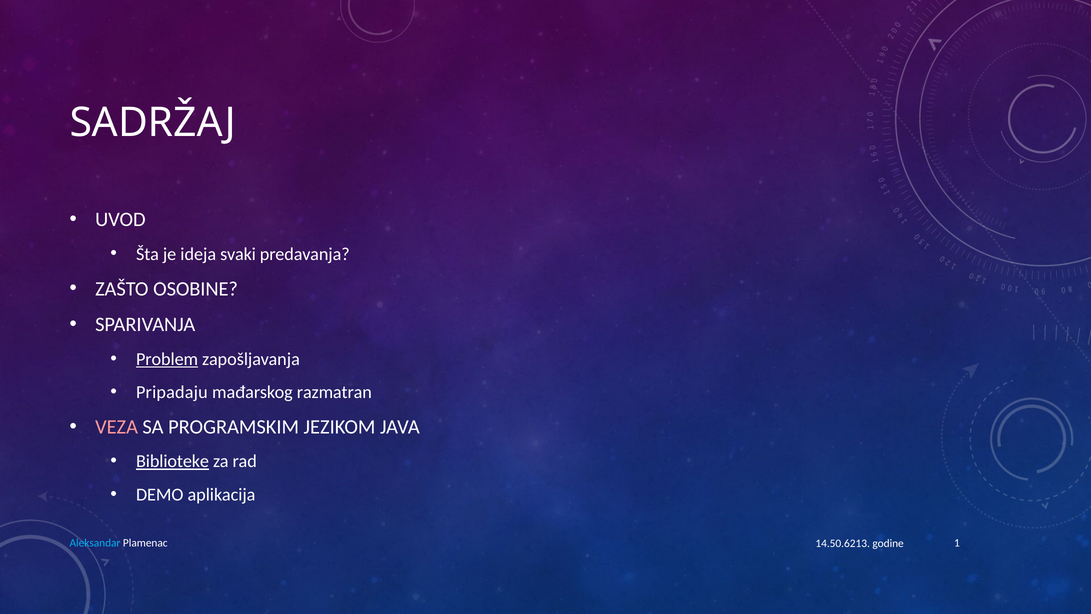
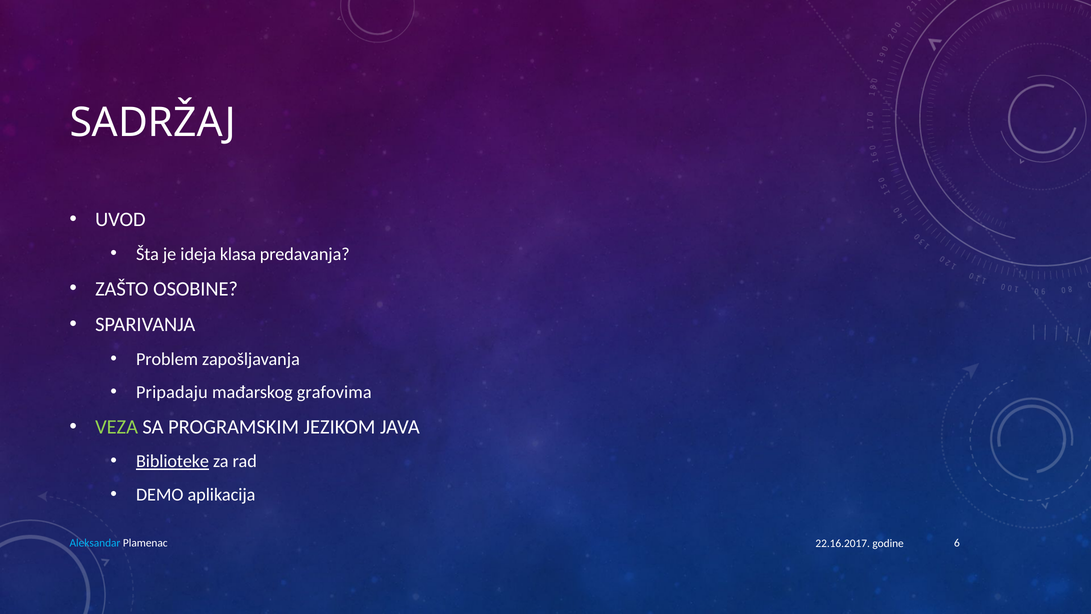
svaki: svaki -> klasa
Problem underline: present -> none
razmatran: razmatran -> grafovima
VEZA colour: pink -> light green
1: 1 -> 6
14.50.6213: 14.50.6213 -> 22.16.2017
